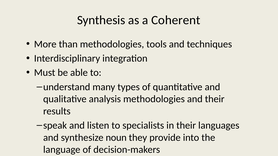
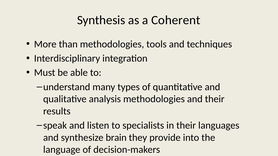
noun: noun -> brain
